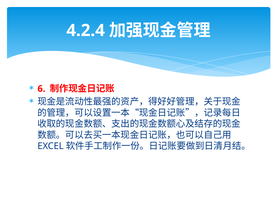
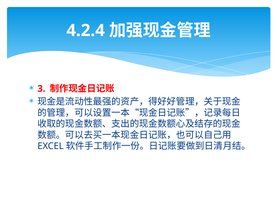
6: 6 -> 3
